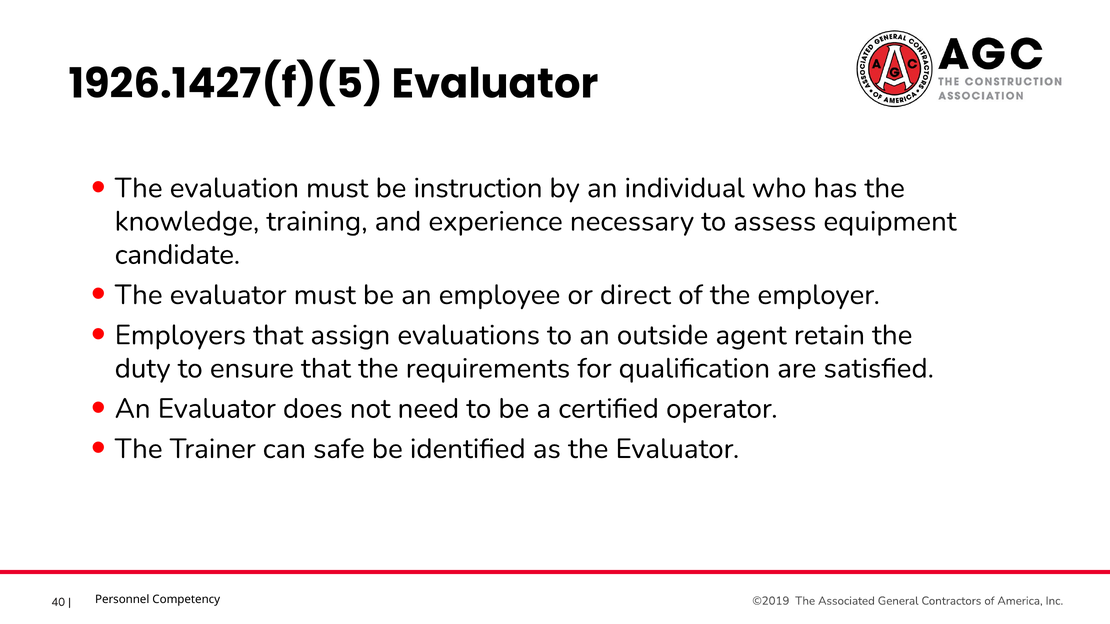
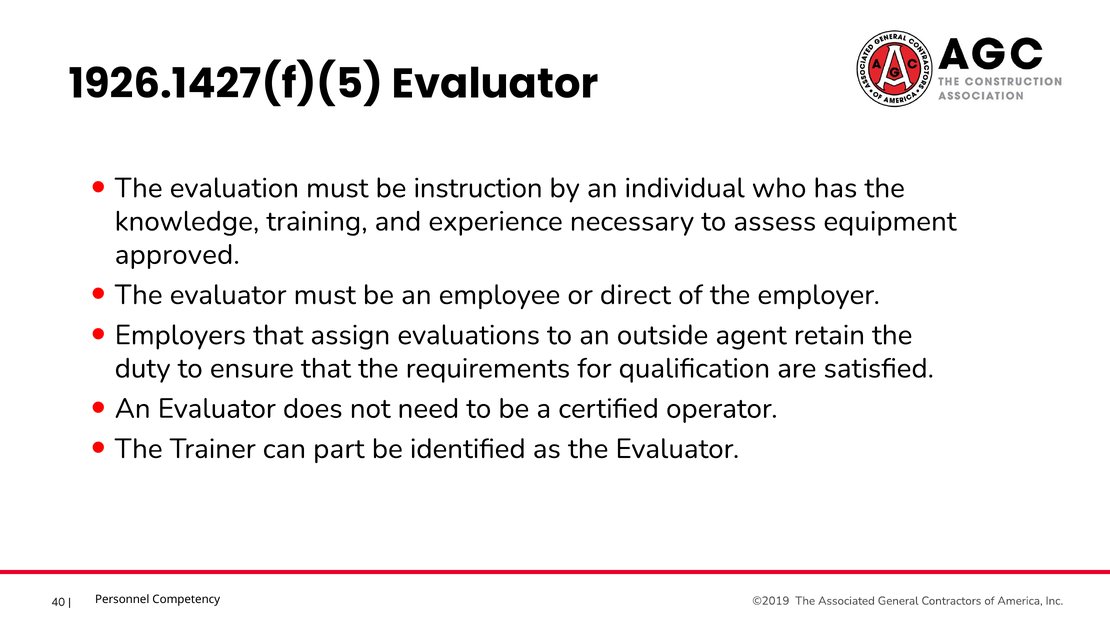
candidate: candidate -> approved
safe: safe -> part
